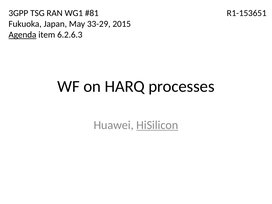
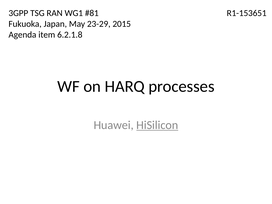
33-29: 33-29 -> 23-29
Agenda underline: present -> none
6.2.6.3: 6.2.6.3 -> 6.2.1.8
